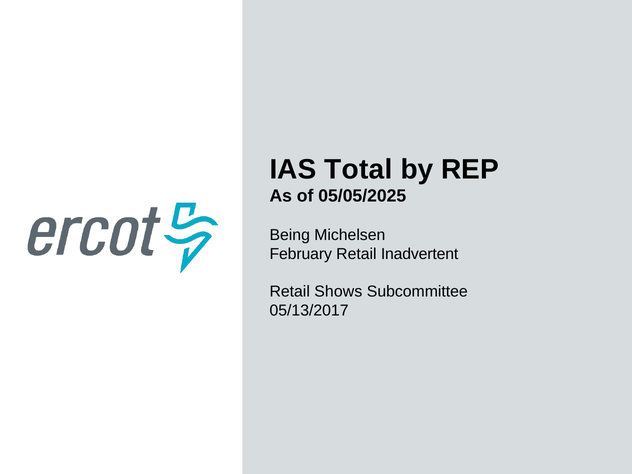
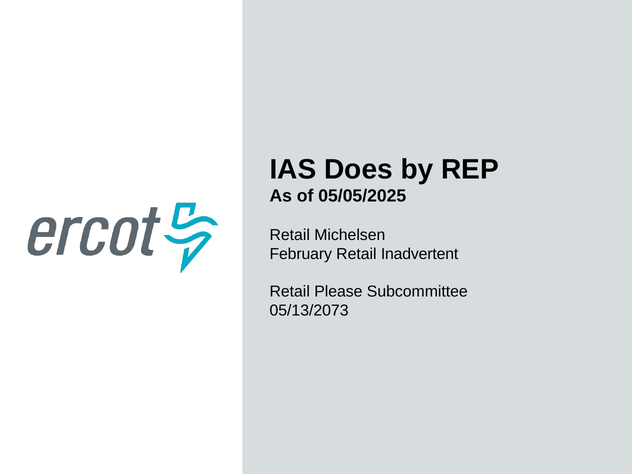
Total: Total -> Does
Being at (290, 235): Being -> Retail
Shows: Shows -> Please
05/13/2017: 05/13/2017 -> 05/13/2073
